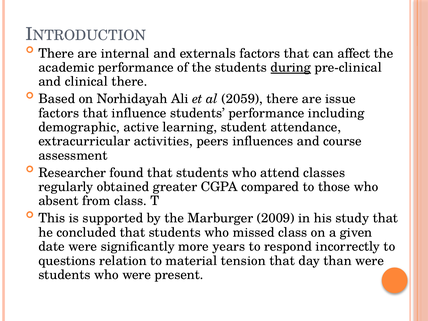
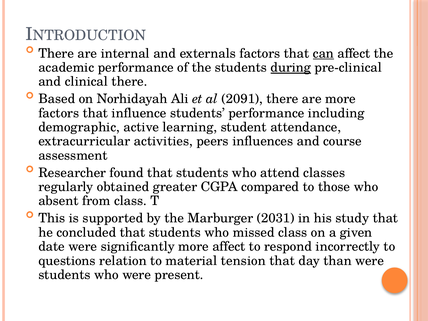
can underline: none -> present
2059: 2059 -> 2091
are issue: issue -> more
2009: 2009 -> 2031
more years: years -> affect
